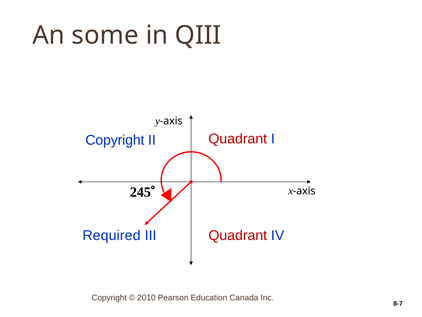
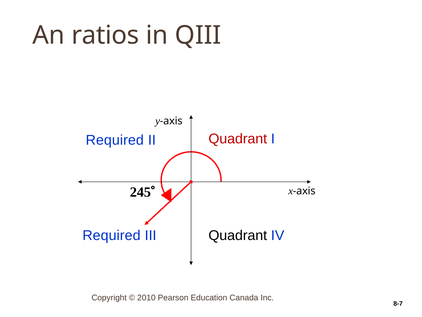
some: some -> ratios
Copyright at (115, 140): Copyright -> Required
Quadrant at (238, 235) colour: red -> black
